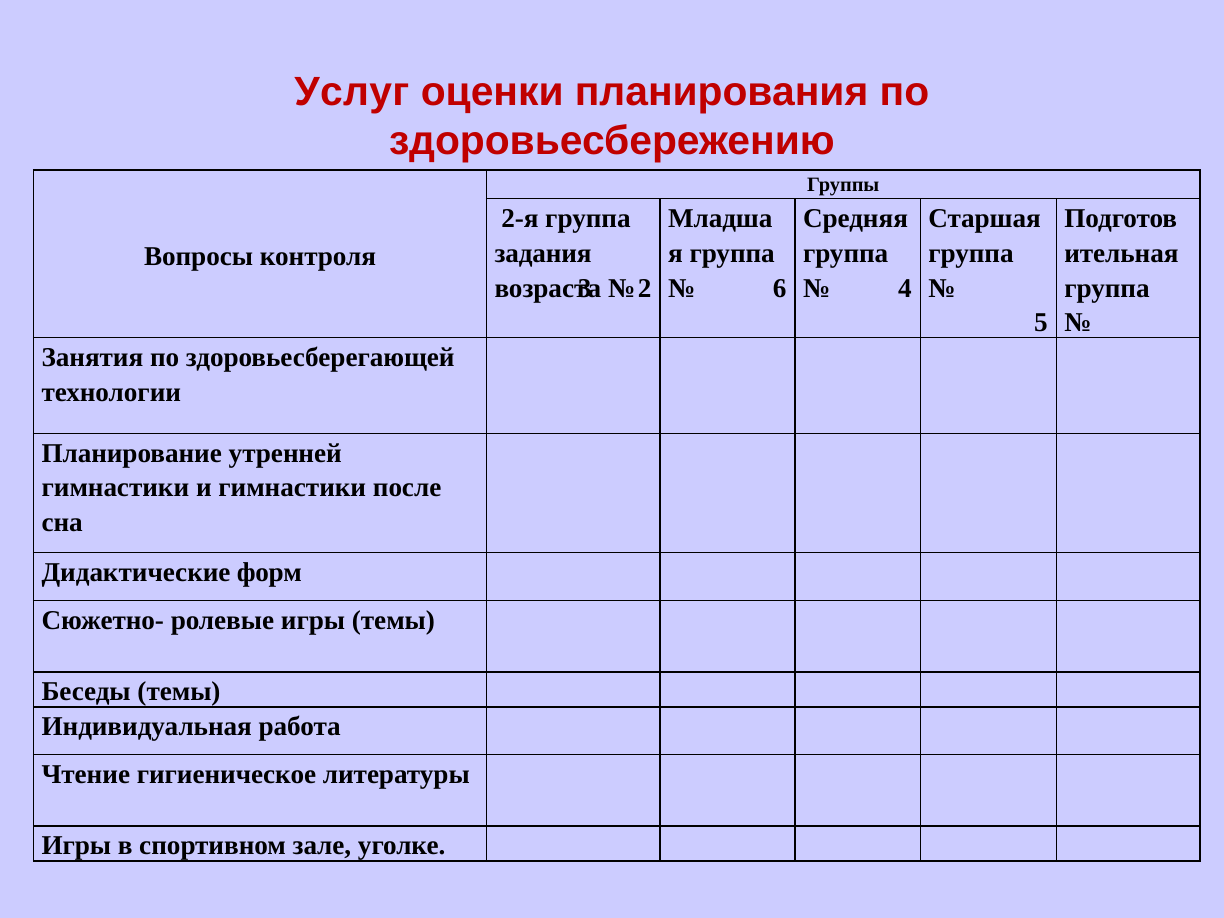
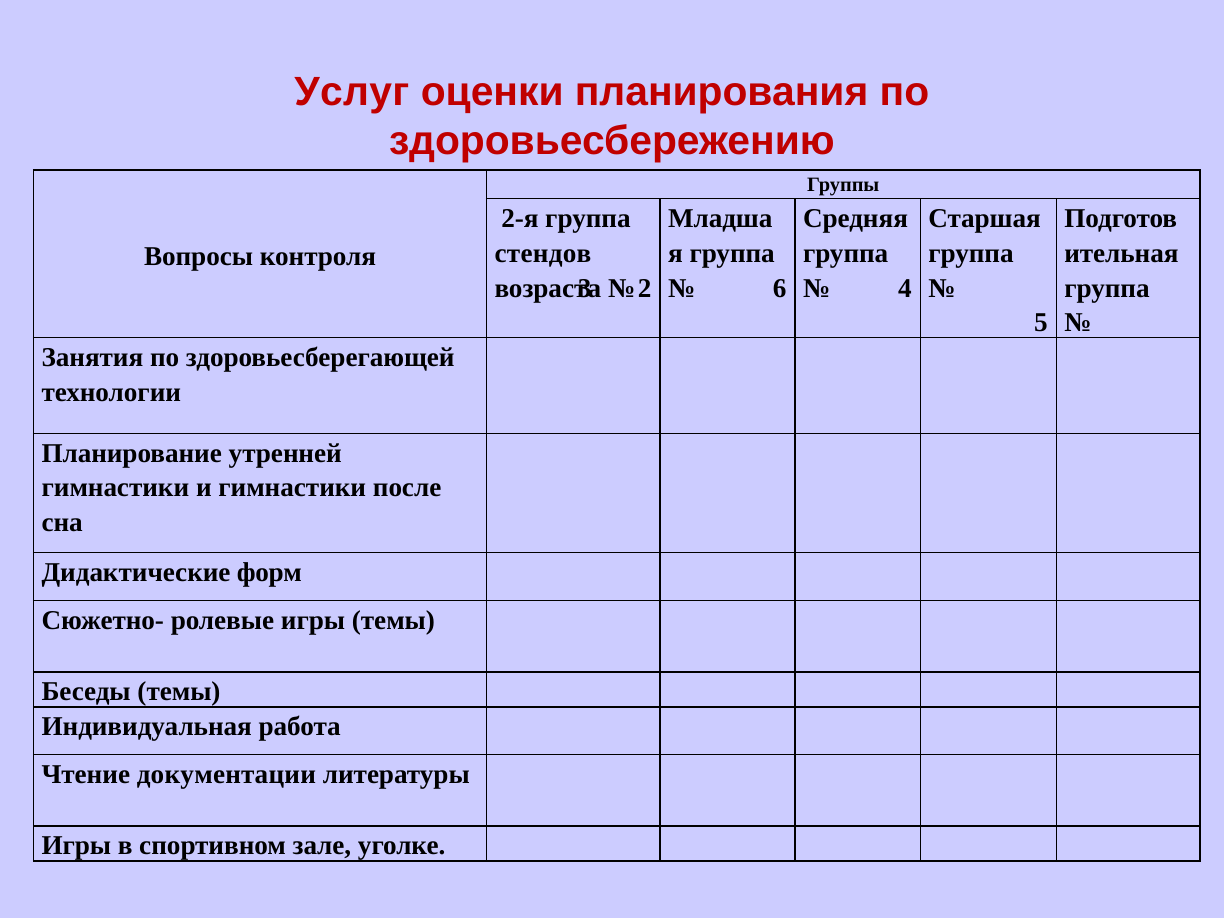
задания: задания -> стендов
гигиеническое: гигиеническое -> документации
